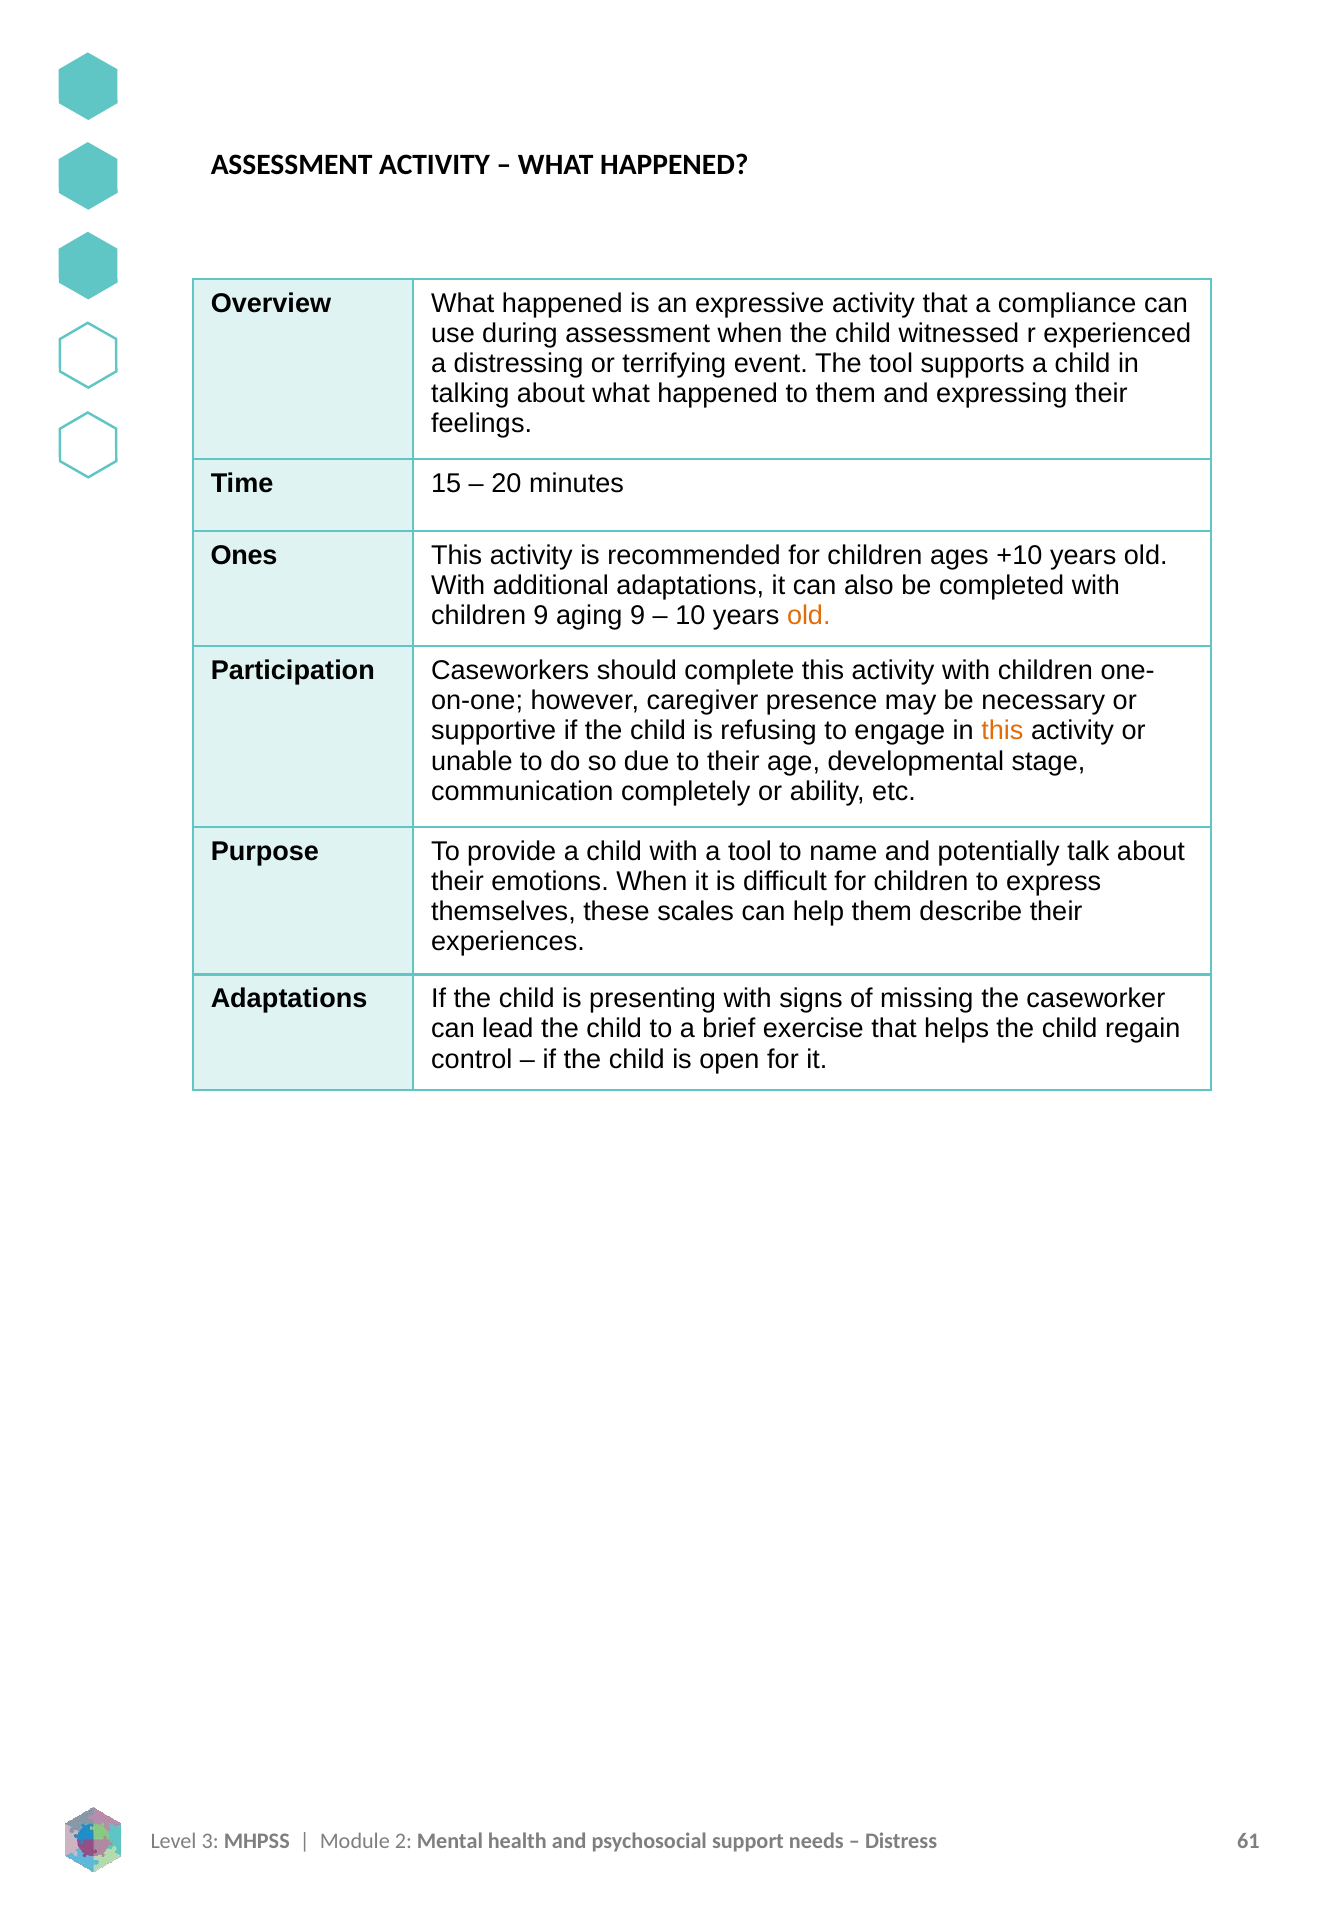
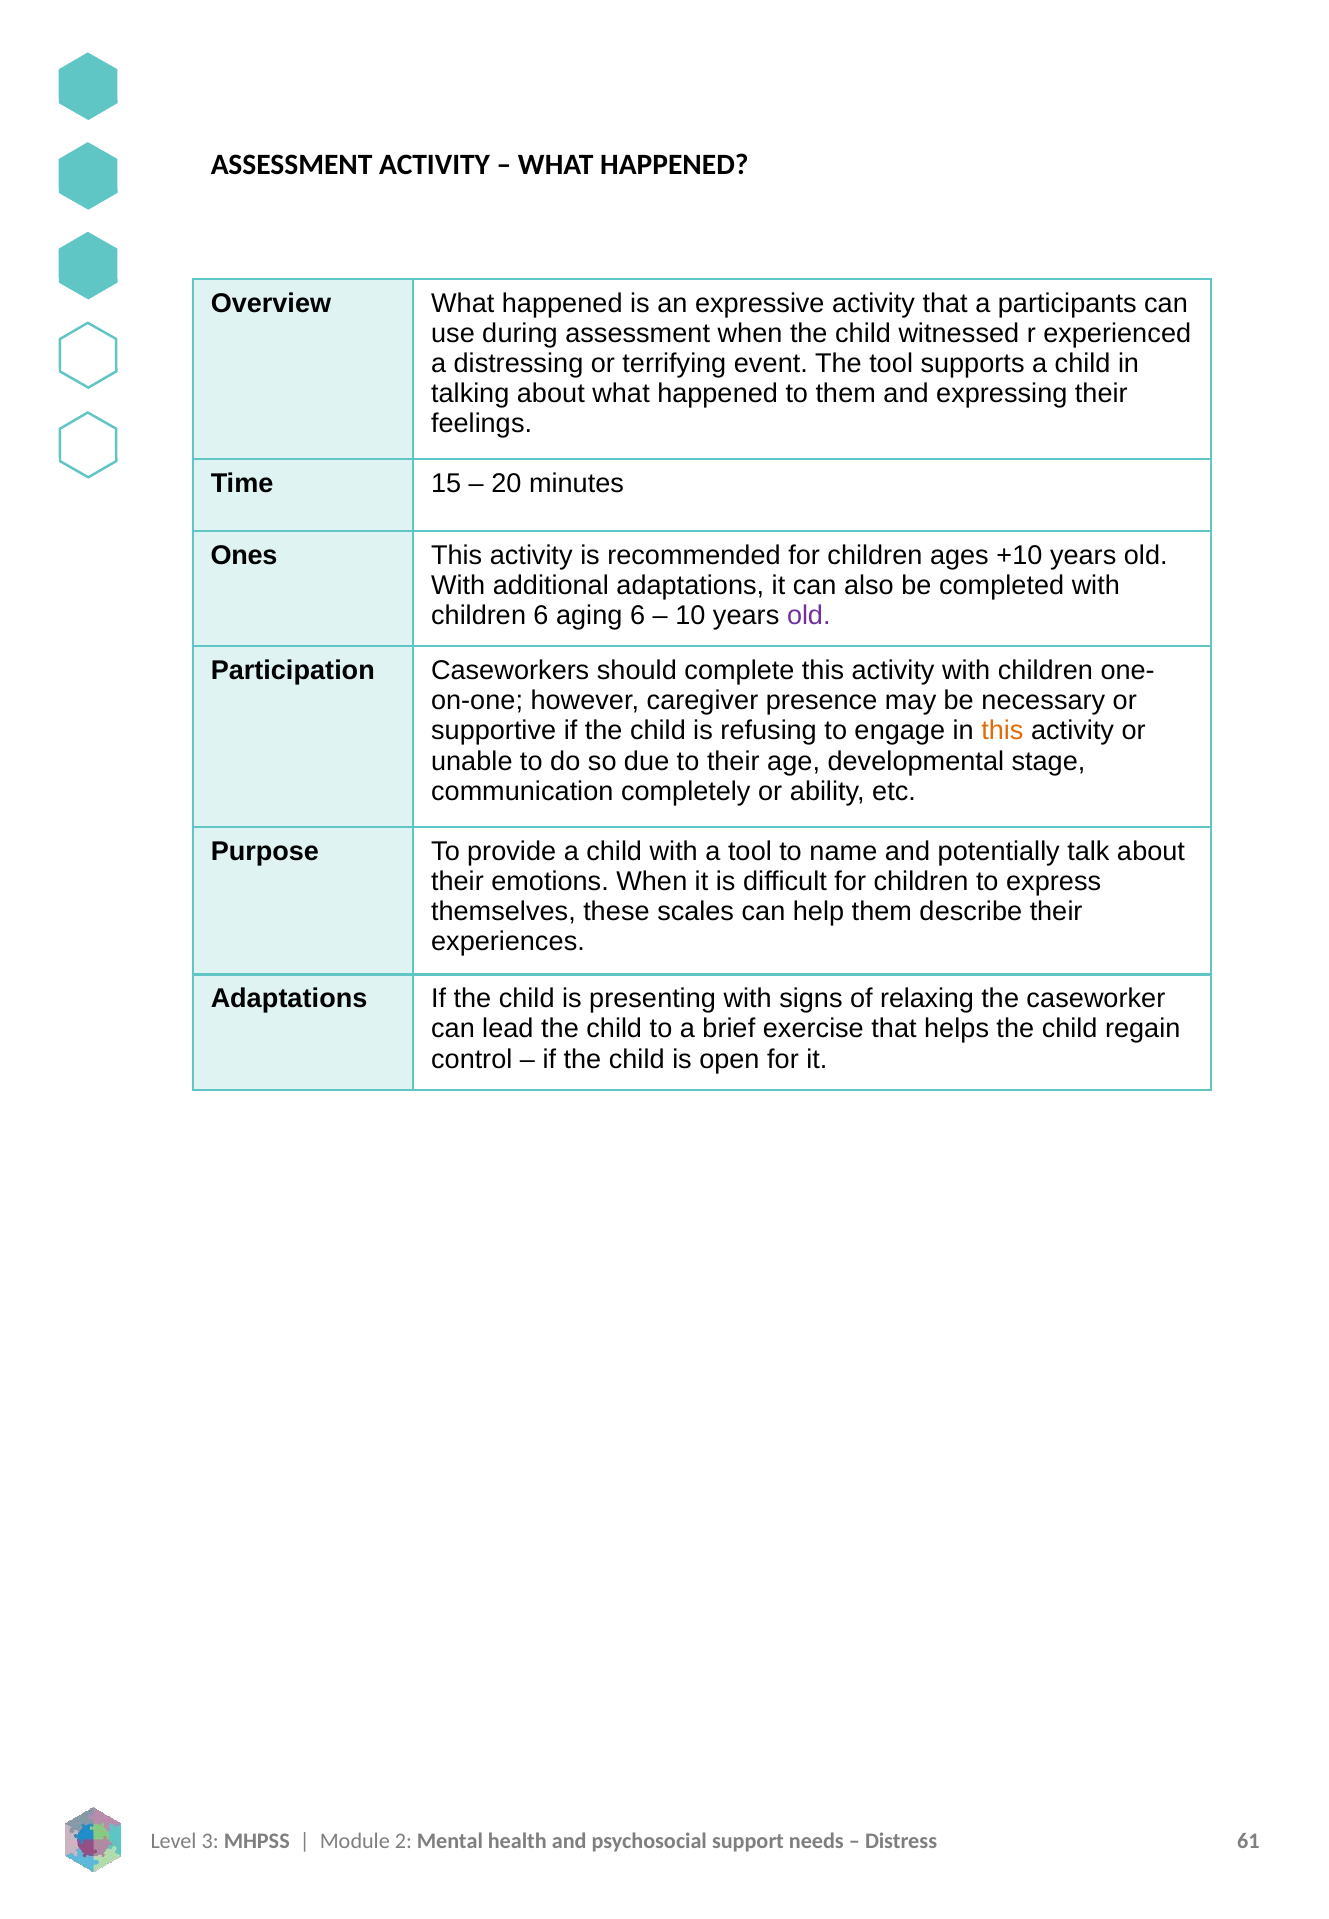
compliance: compliance -> participants
children 9: 9 -> 6
aging 9: 9 -> 6
old at (809, 616) colour: orange -> purple
missing: missing -> relaxing
